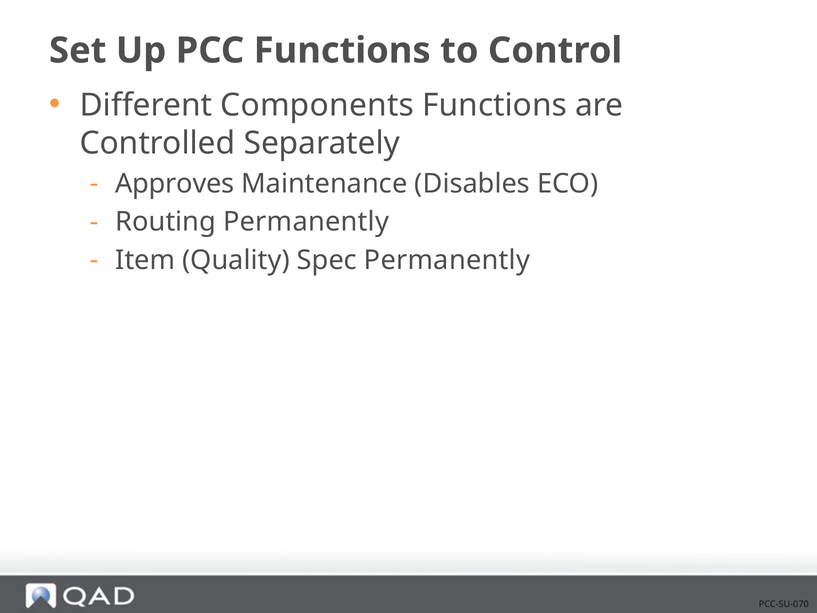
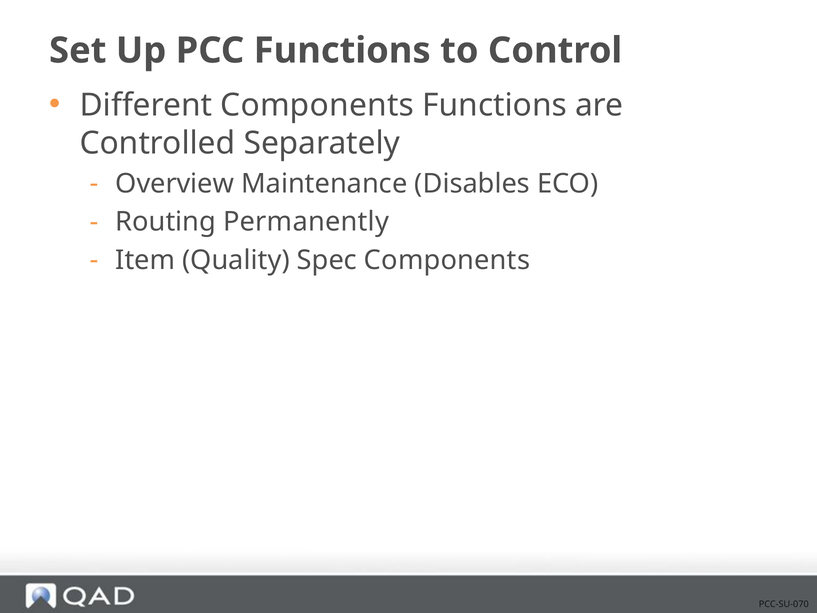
Approves: Approves -> Overview
Spec Permanently: Permanently -> Components
